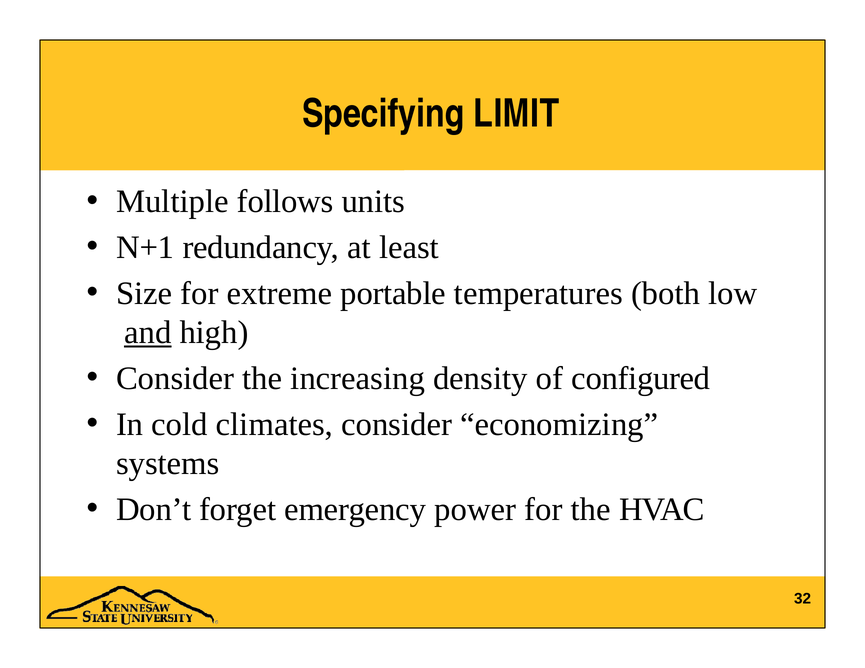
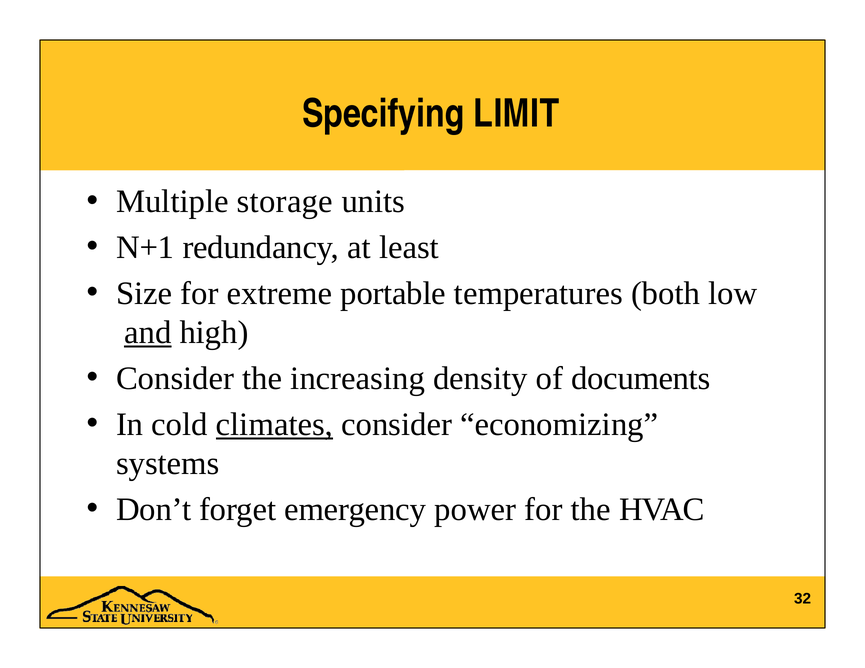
follows: follows -> storage
configured: configured -> documents
climates underline: none -> present
